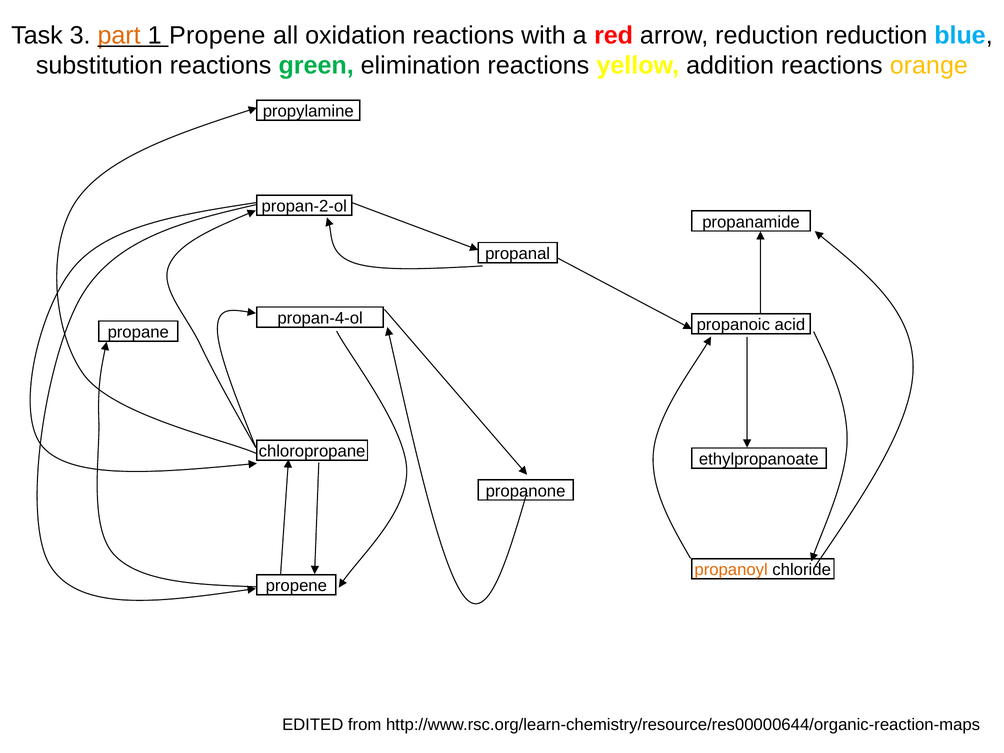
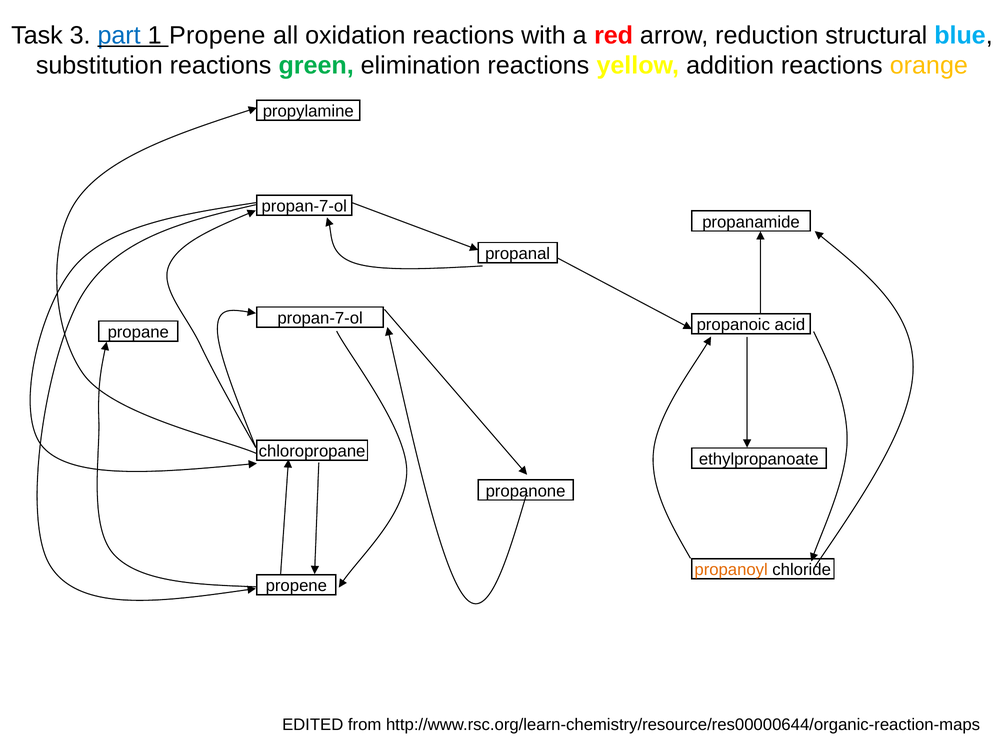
part colour: orange -> blue
reduction reduction: reduction -> structural
propan-2-ol at (304, 206): propan-2-ol -> propan-7-ol
propan-4-ol at (320, 318): propan-4-ol -> propan-7-ol
